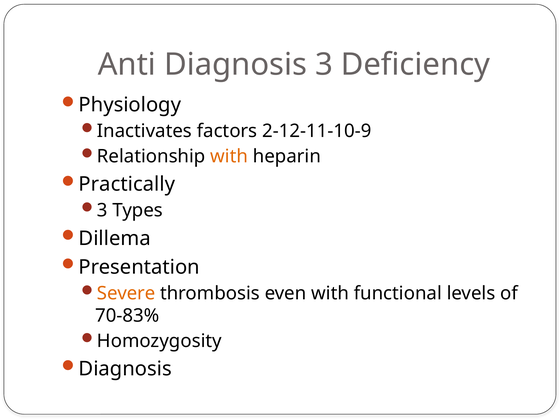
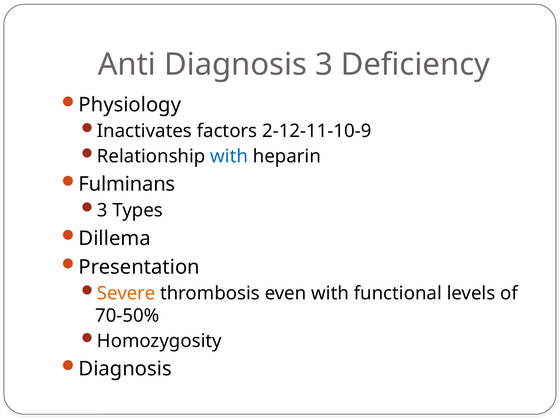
with at (229, 156) colour: orange -> blue
Practically: Practically -> Fulminans
70-83%: 70-83% -> 70-50%
